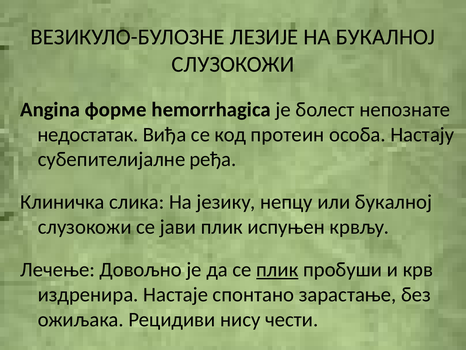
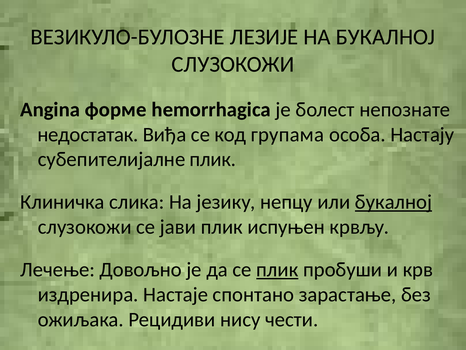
протеин: протеин -> групама
субепителијалне ређа: ређа -> плик
букалној at (394, 202) underline: none -> present
